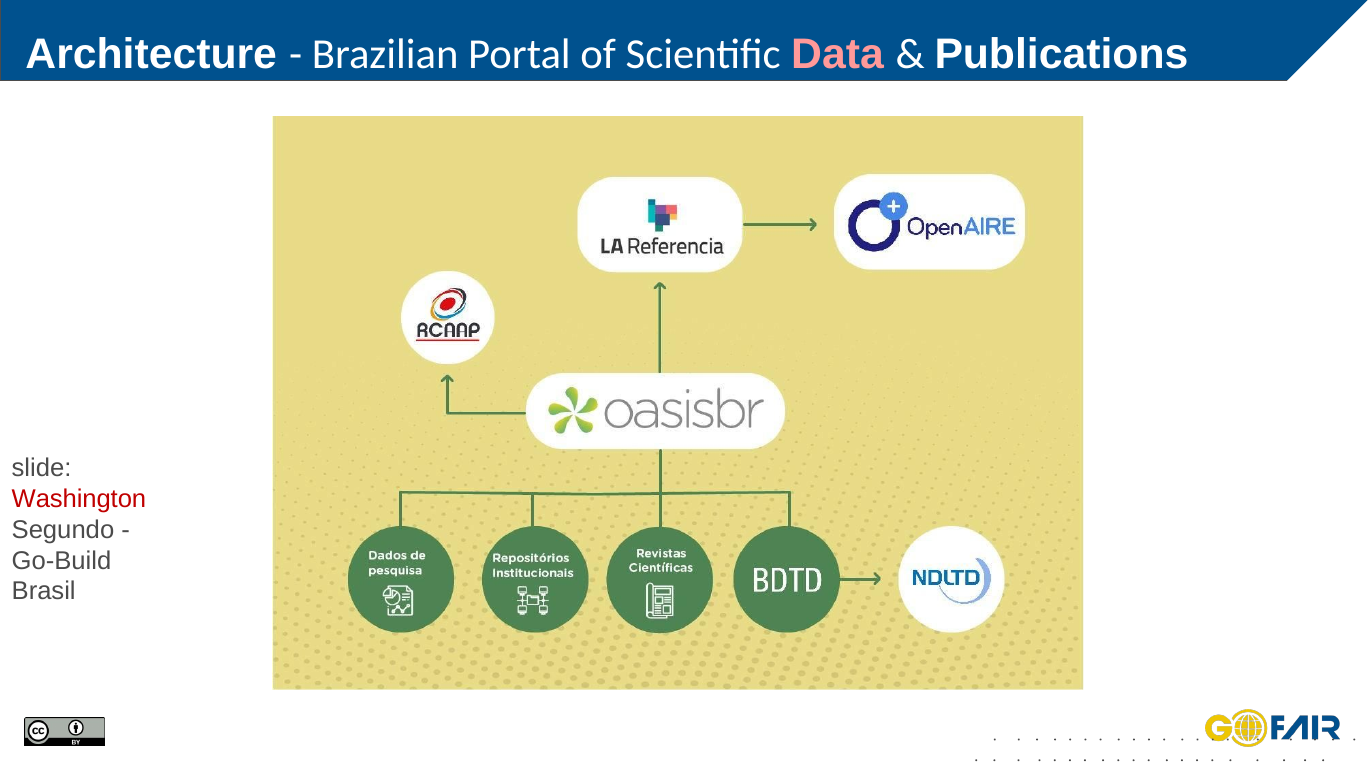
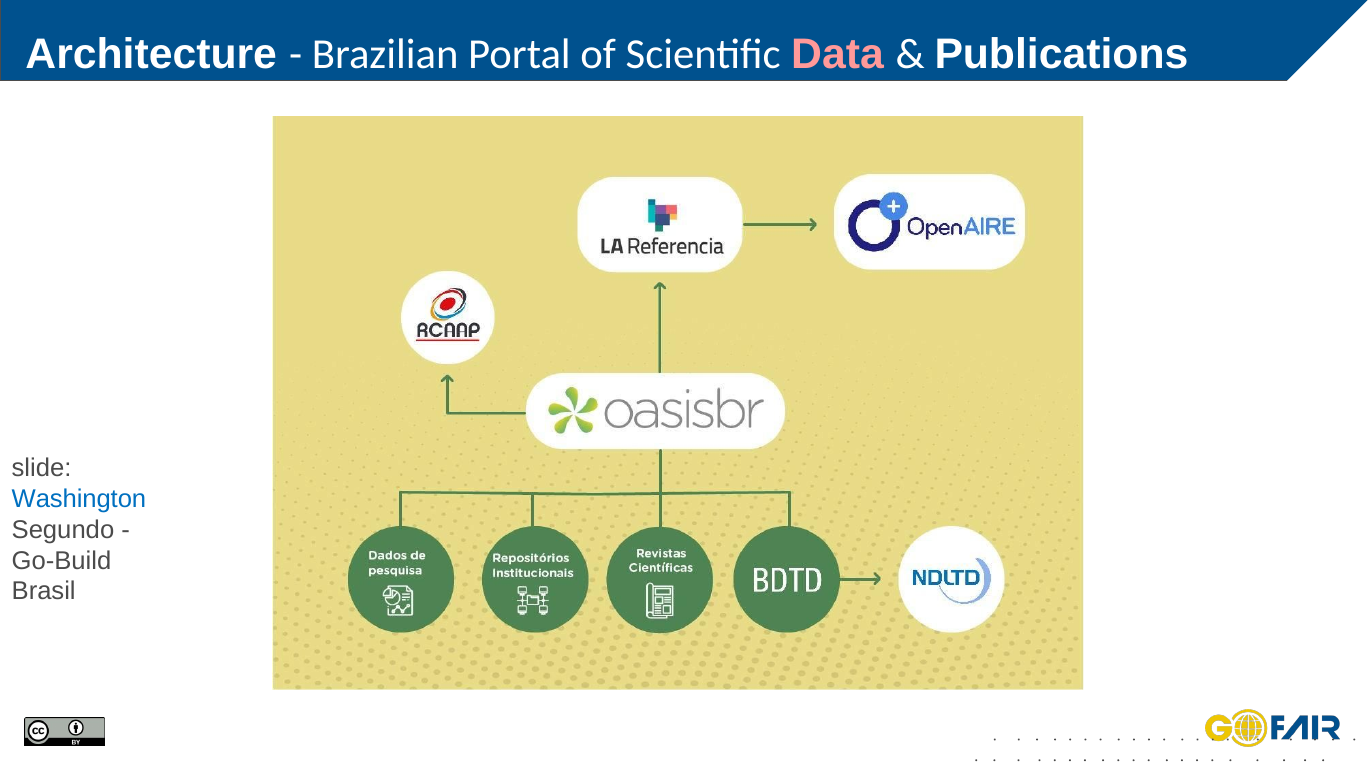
Washington colour: red -> blue
